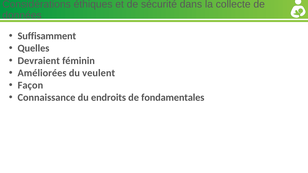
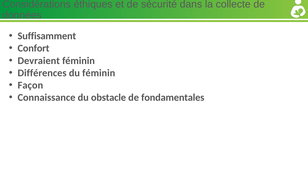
Quelles: Quelles -> Confort
Améliorées: Améliorées -> Différences
du veulent: veulent -> féminin
endroits: endroits -> obstacle
